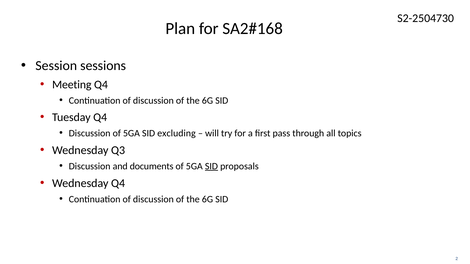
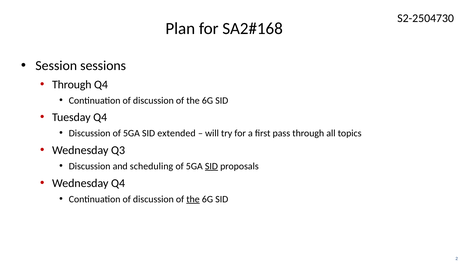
Meeting at (72, 85): Meeting -> Through
excluding: excluding -> extended
documents: documents -> scheduling
the at (193, 199) underline: none -> present
